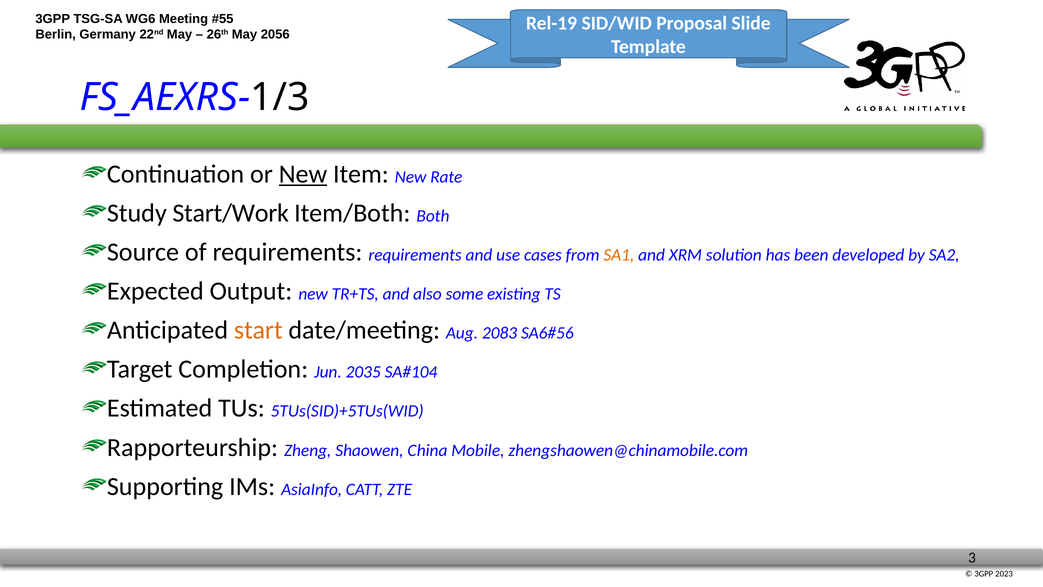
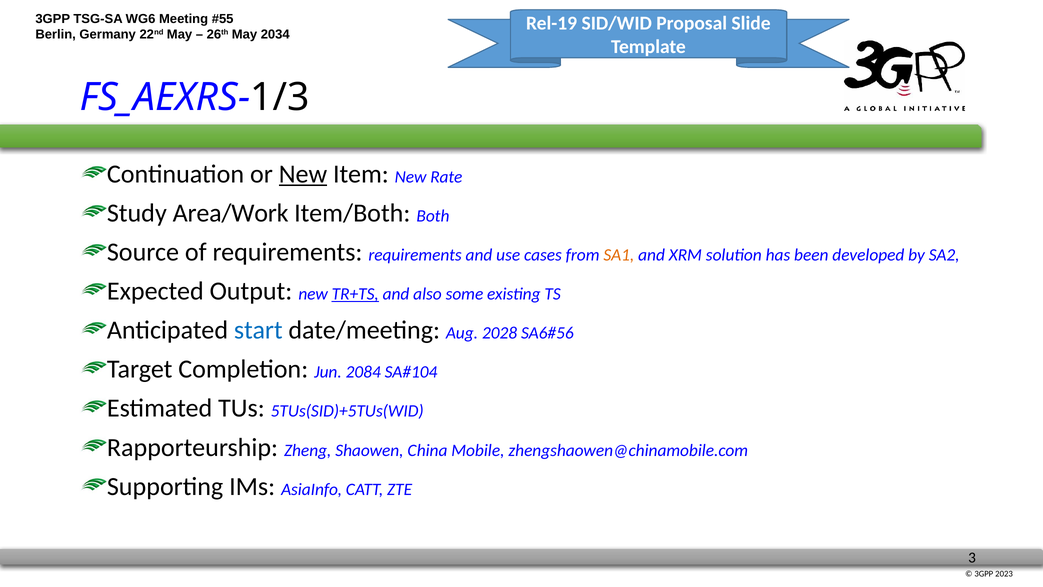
2056: 2056 -> 2034
Start/Work: Start/Work -> Area/Work
TR+TS underline: none -> present
start colour: orange -> blue
2083: 2083 -> 2028
2035: 2035 -> 2084
